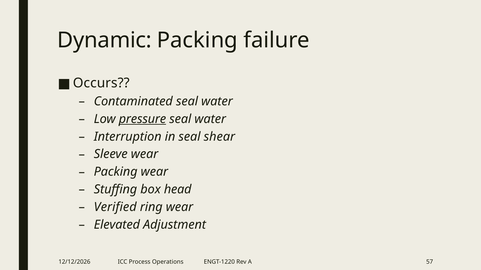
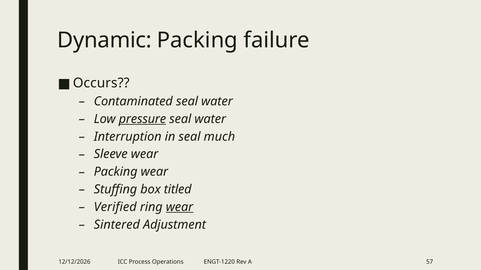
shear: shear -> much
head: head -> titled
wear at (180, 207) underline: none -> present
Elevated: Elevated -> Sintered
